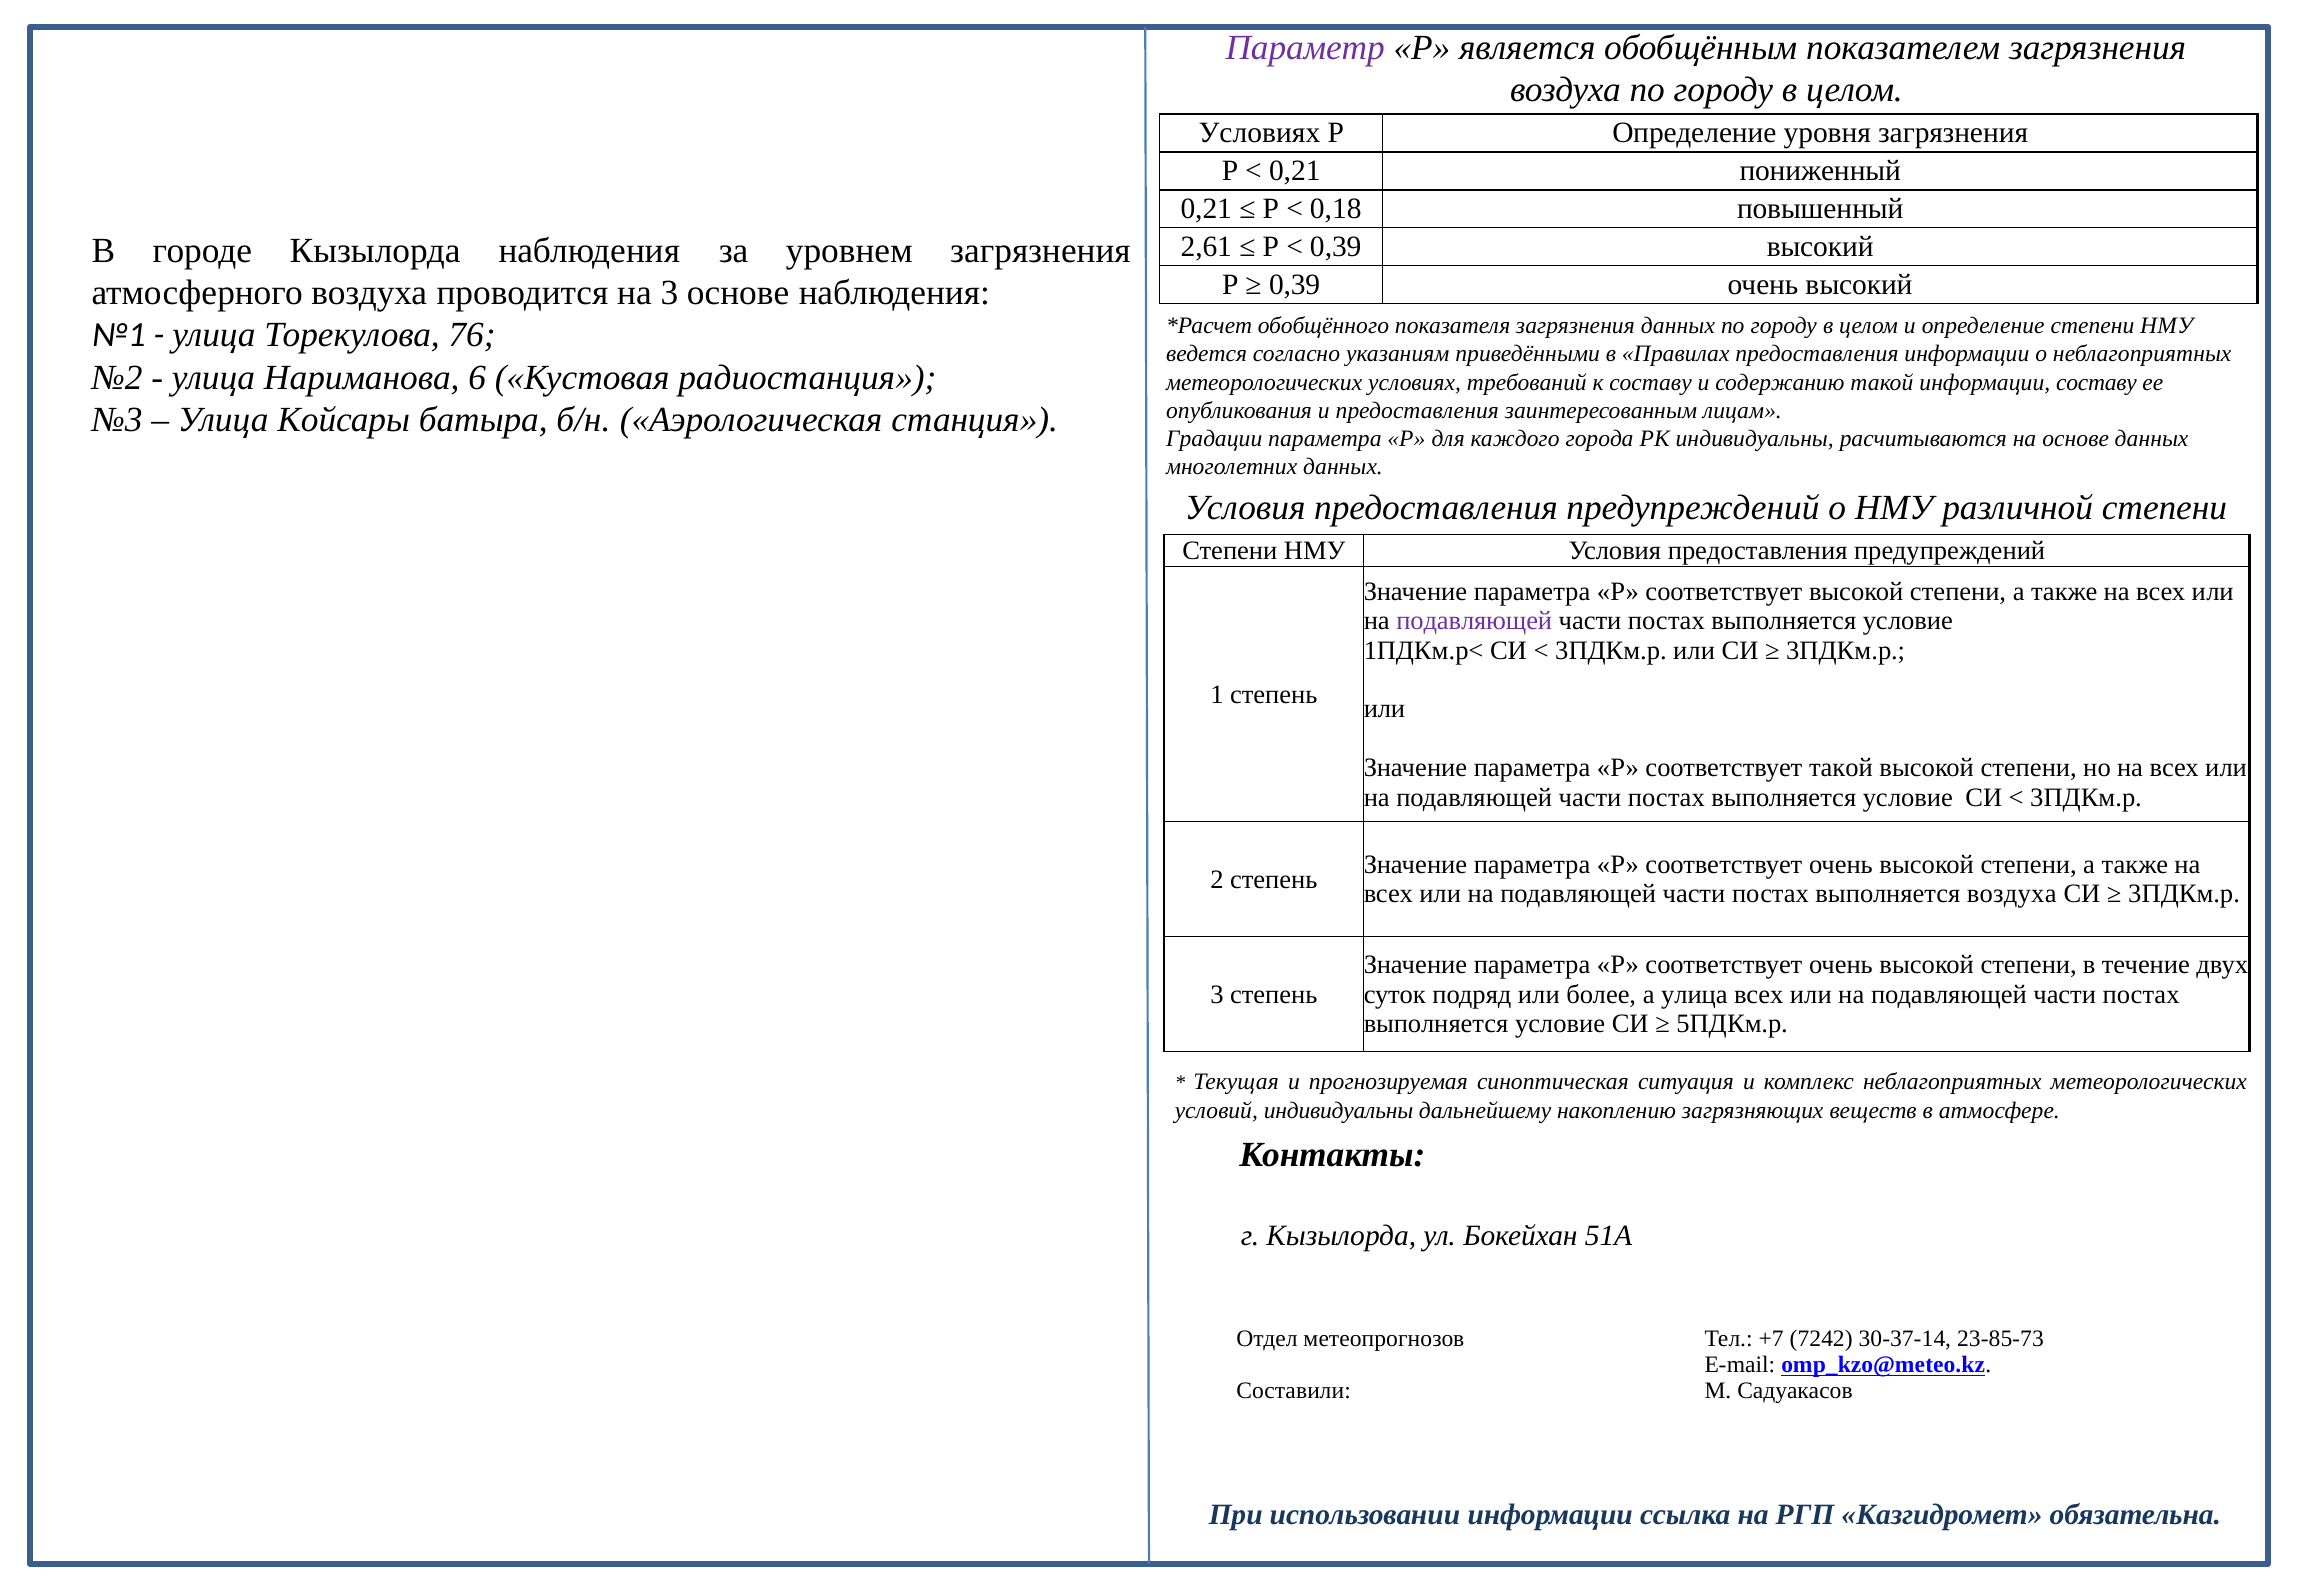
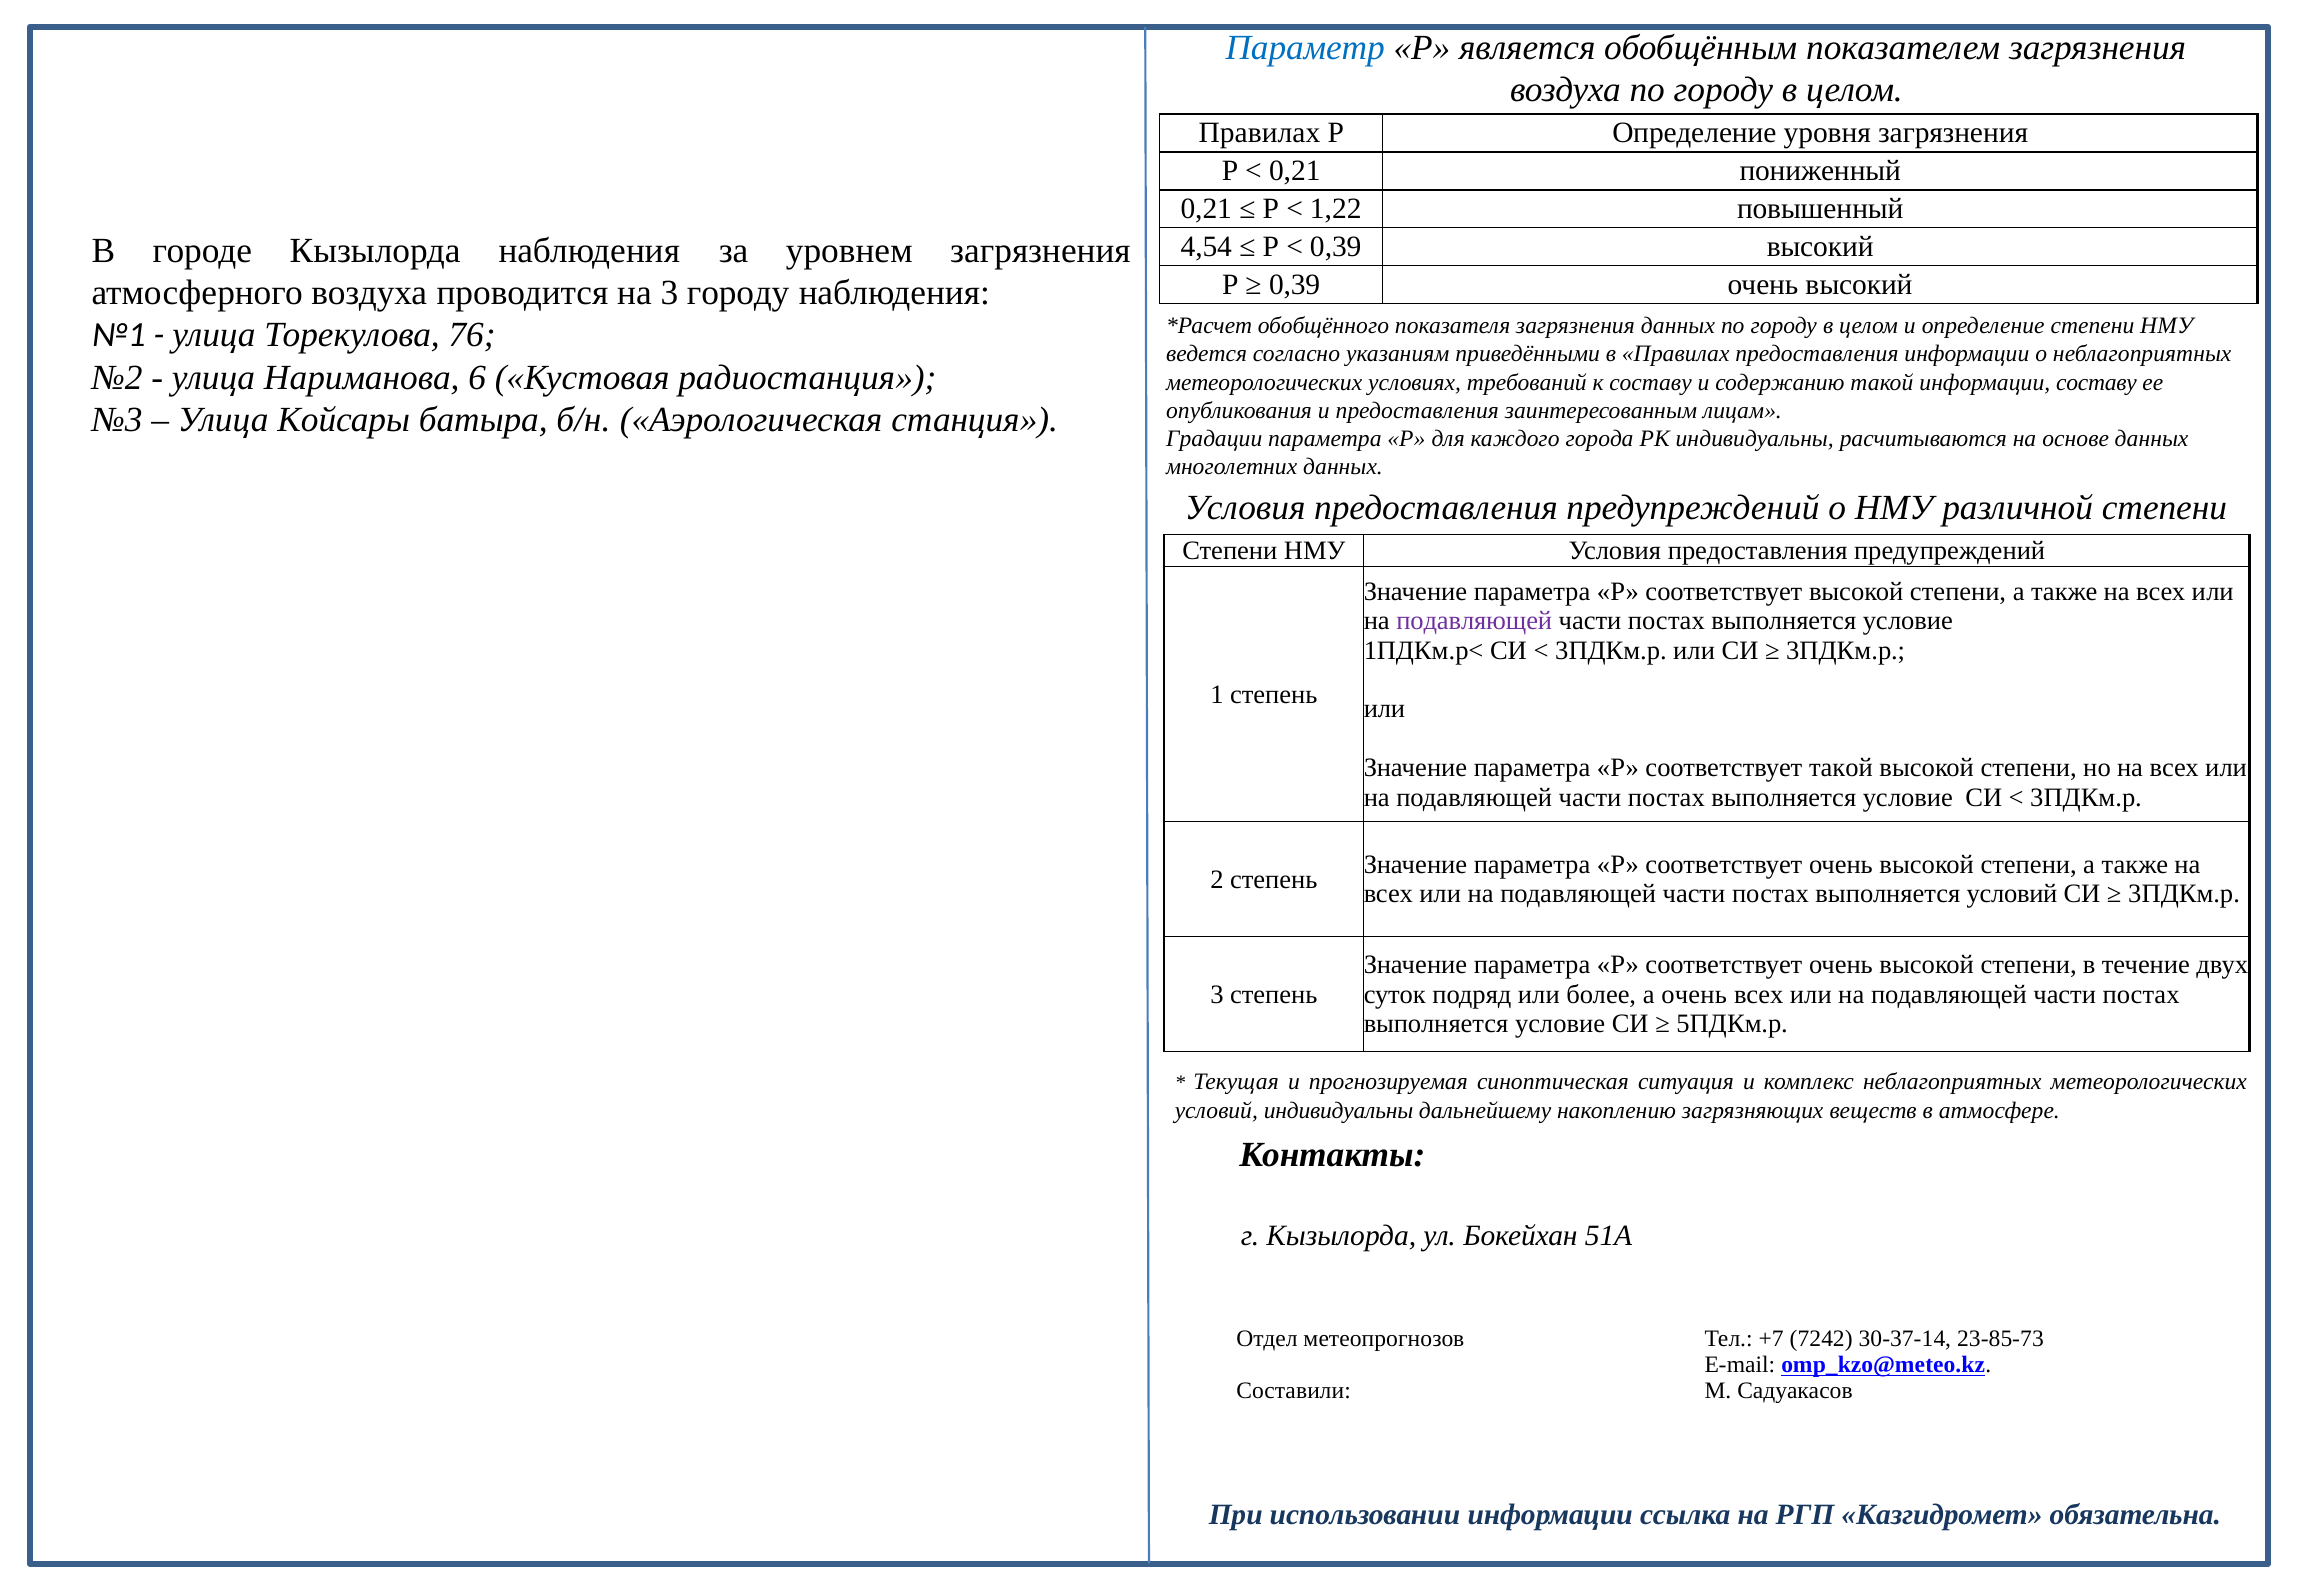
Параметр colour: purple -> blue
Условиях at (1259, 133): Условиях -> Правилах
0,18: 0,18 -> 1,22
2,61: 2,61 -> 4,54
3 основе: основе -> городу
выполняется воздуха: воздуха -> условий
а улица: улица -> очень
